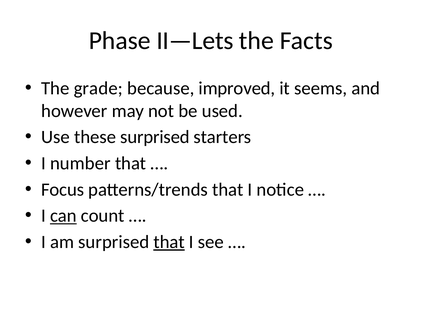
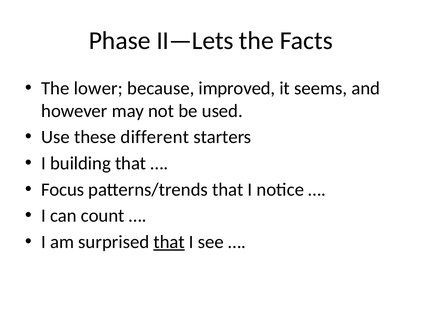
grade: grade -> lower
these surprised: surprised -> different
number: number -> building
can underline: present -> none
